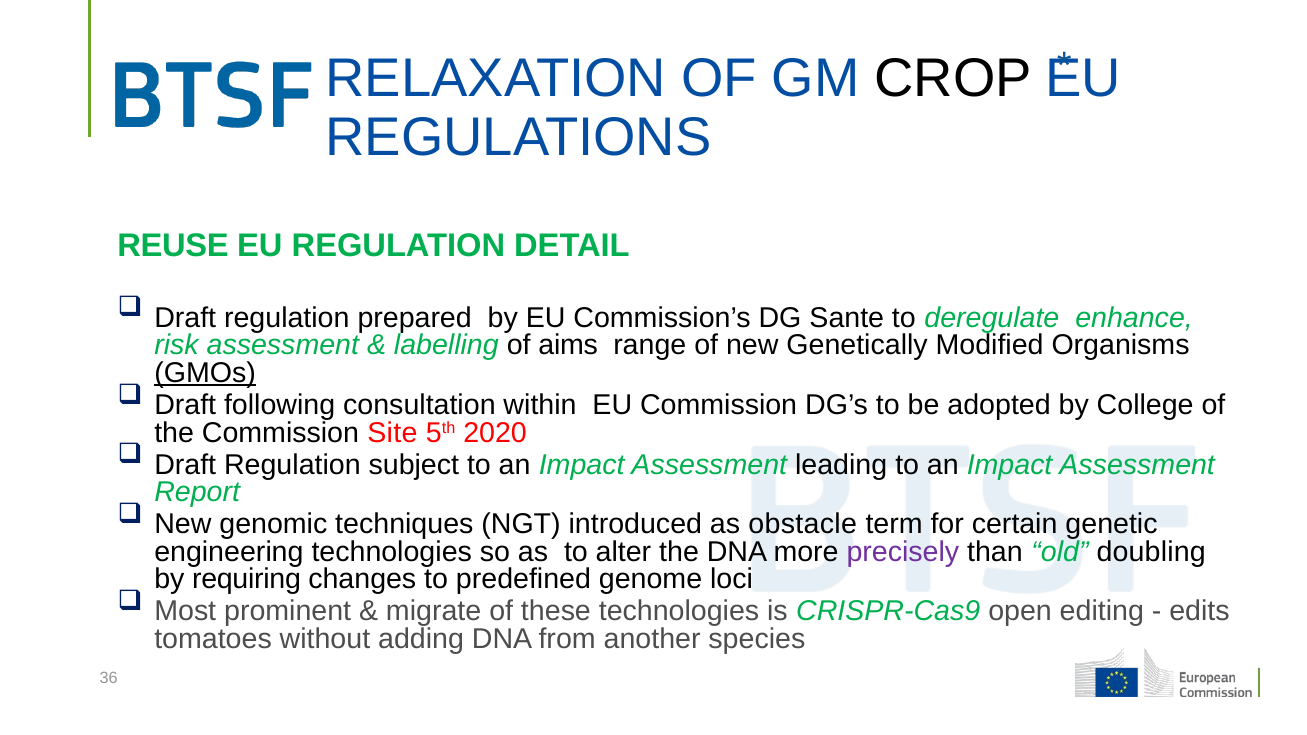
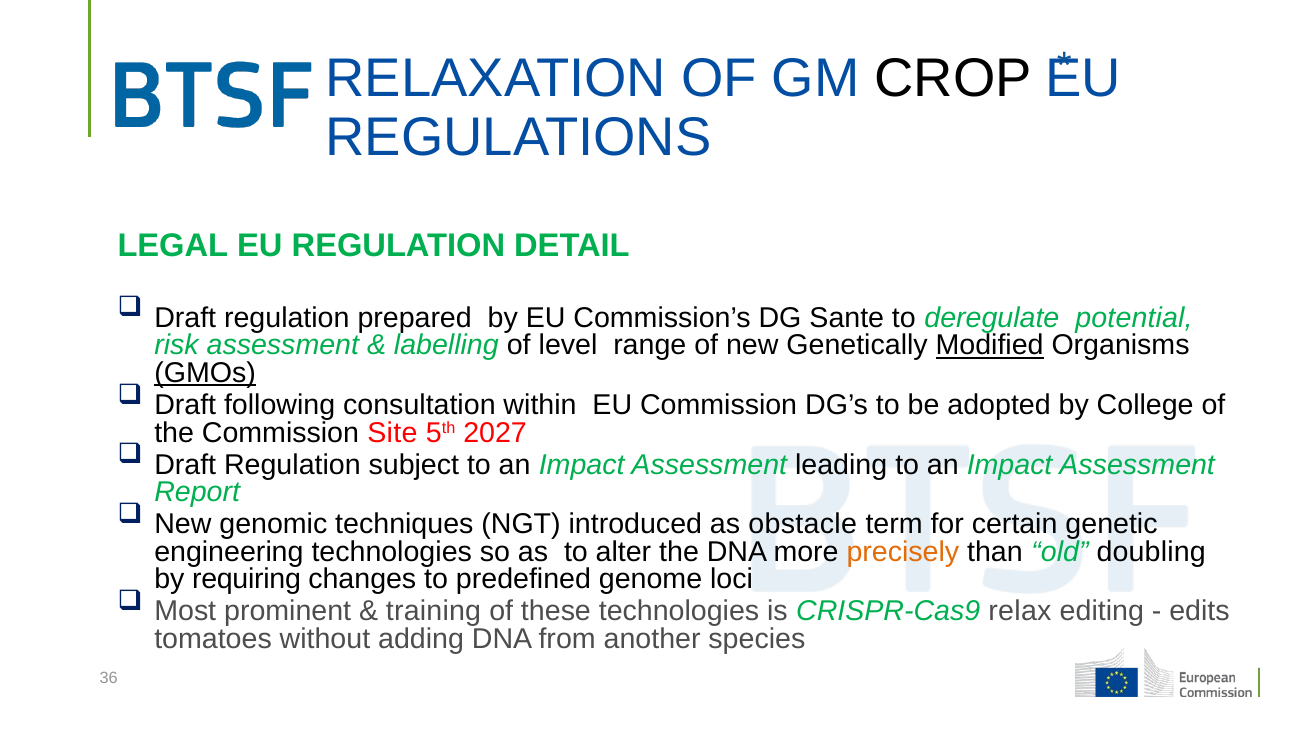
REUSE: REUSE -> LEGAL
enhance: enhance -> potential
aims: aims -> level
Modified underline: none -> present
2020: 2020 -> 2027
precisely colour: purple -> orange
migrate: migrate -> training
open: open -> relax
